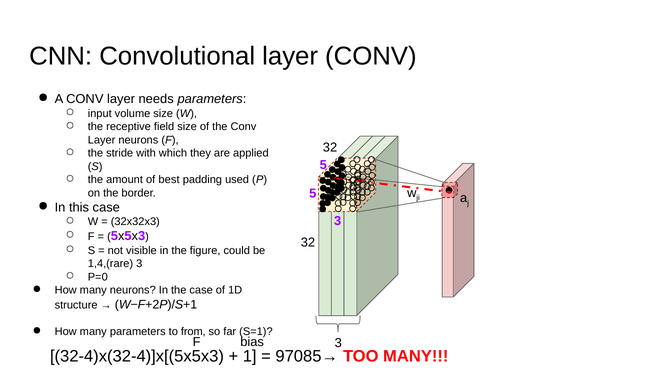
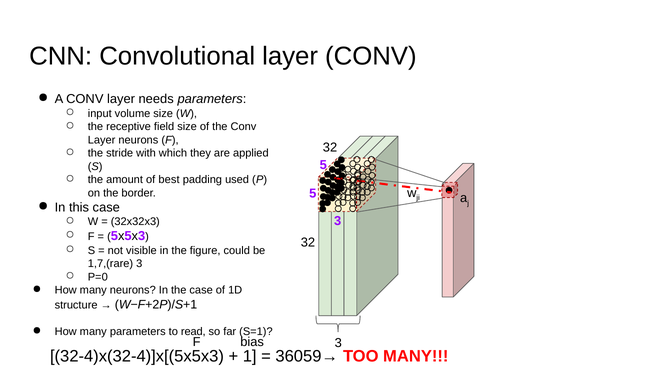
1,4,(rare: 1,4,(rare -> 1,7,(rare
from: from -> read
97085→: 97085→ -> 36059→
